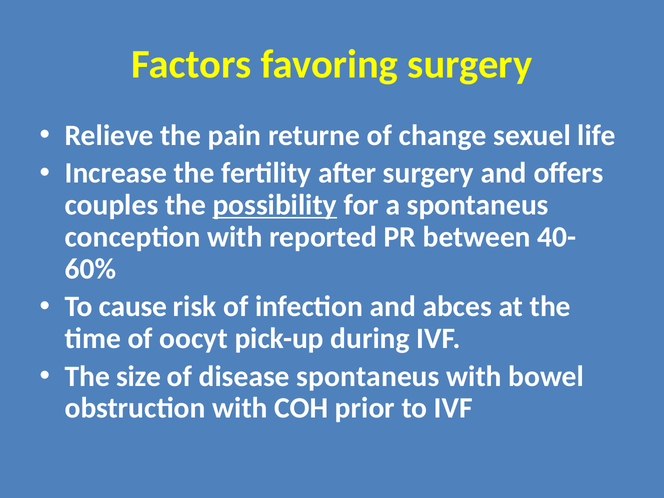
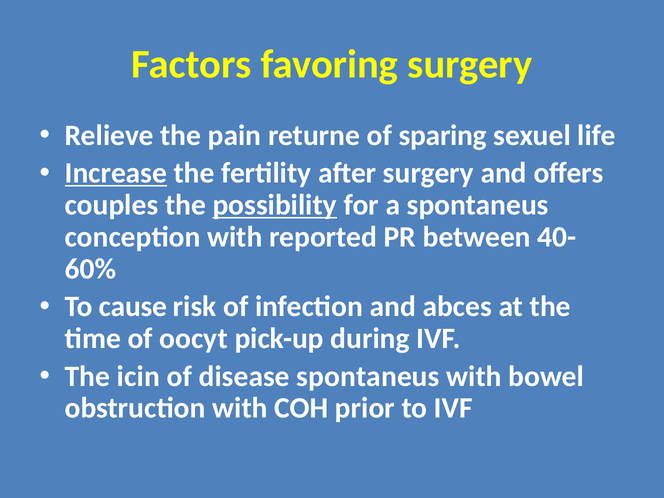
change: change -> sparing
Increase underline: none -> present
size: size -> icin
